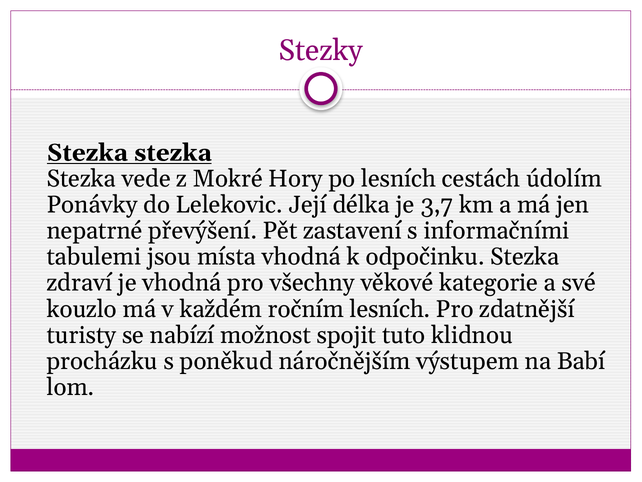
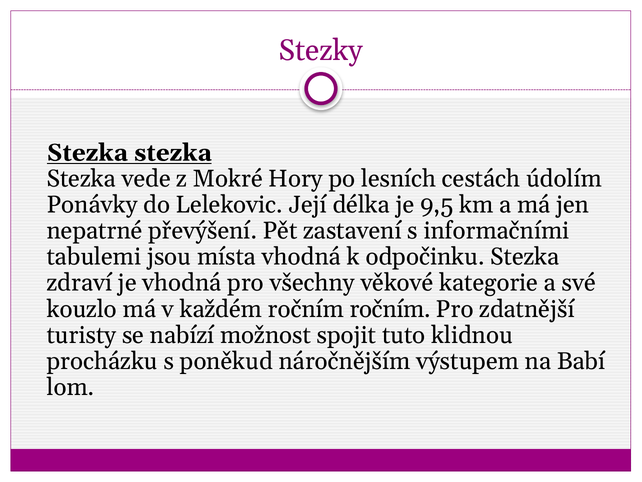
3,7: 3,7 -> 9,5
ročním lesních: lesních -> ročním
